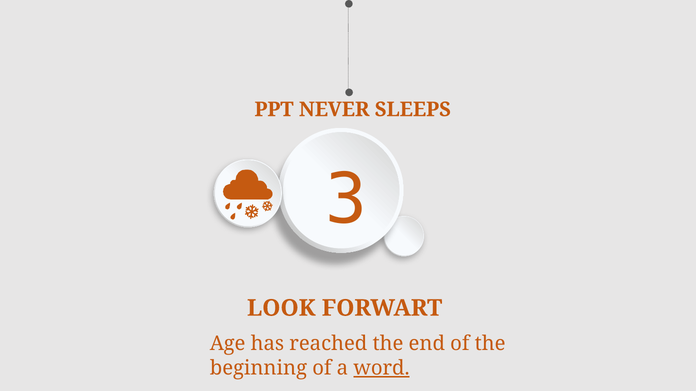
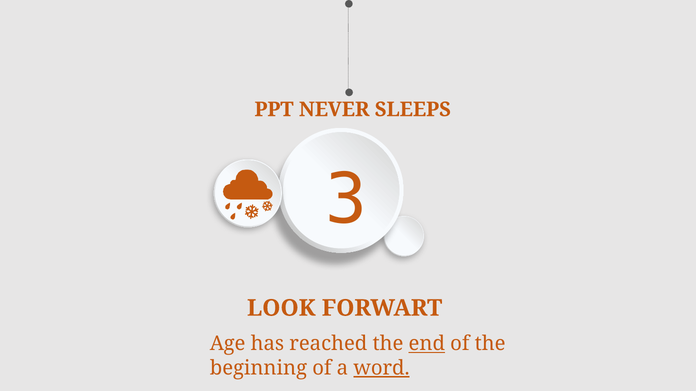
end underline: none -> present
